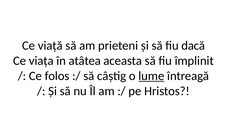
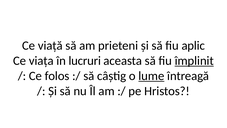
dacă: dacă -> aplic
atâtea: atâtea -> lucruri
împlinit underline: none -> present
